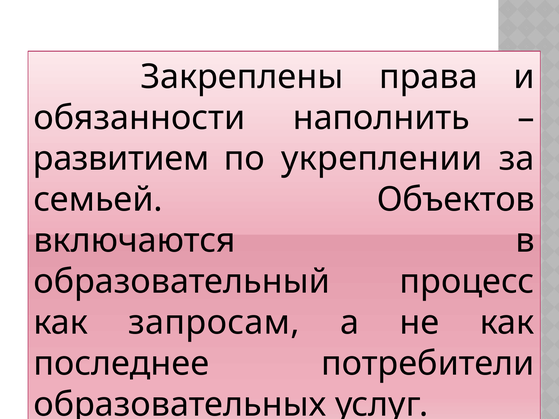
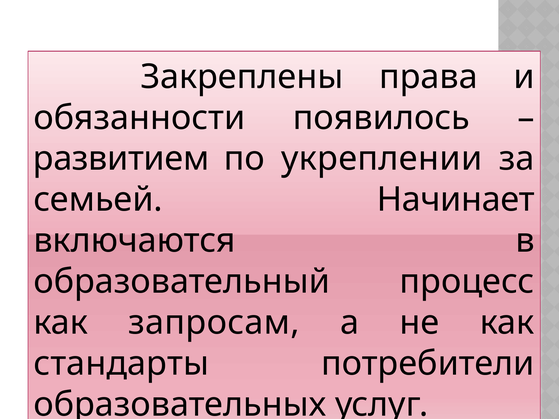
наполнить: наполнить -> появилось
Объектов: Объектов -> Начинает
последнее: последнее -> стандарты
